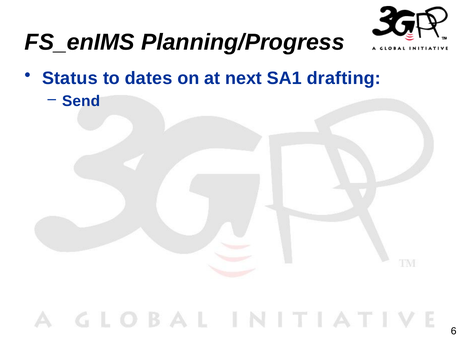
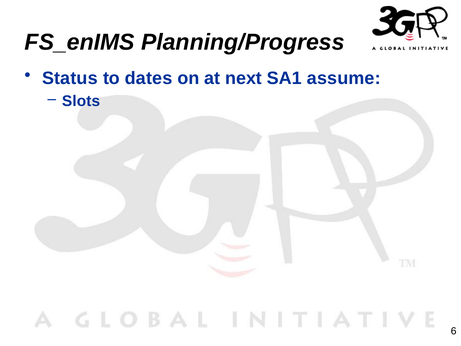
drafting: drafting -> assume
Send: Send -> Slots
